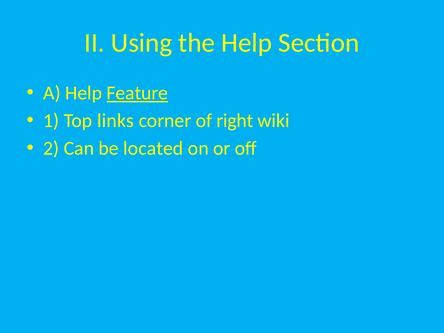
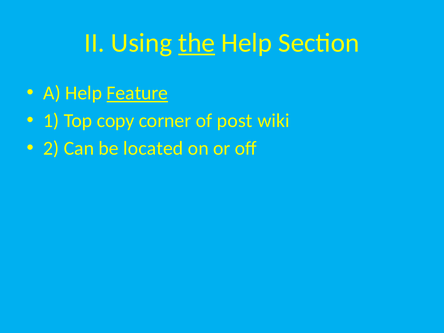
the underline: none -> present
links: links -> copy
right: right -> post
